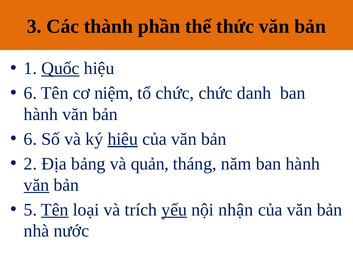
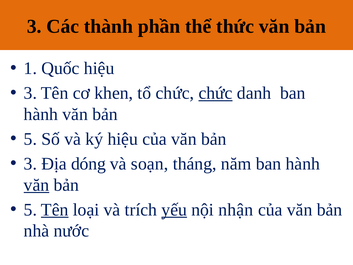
Quốc underline: present -> none
6 at (30, 93): 6 -> 3
niệm: niệm -> khen
chức at (216, 93) underline: none -> present
6 at (30, 139): 6 -> 5
hiệu at (123, 139) underline: present -> none
2 at (30, 164): 2 -> 3
bảng: bảng -> dóng
quản: quản -> soạn
